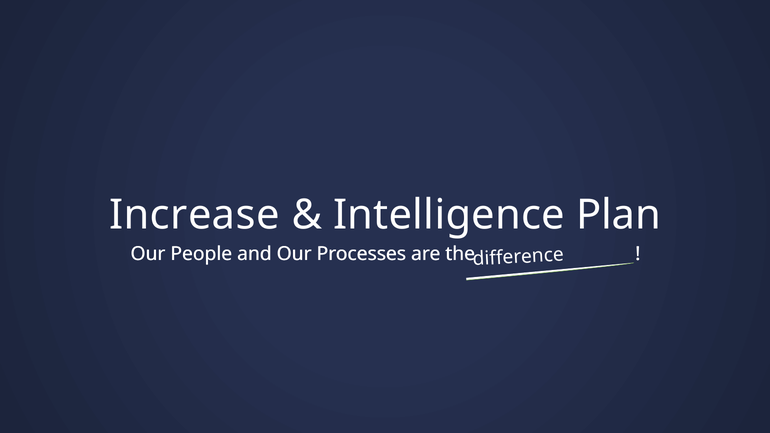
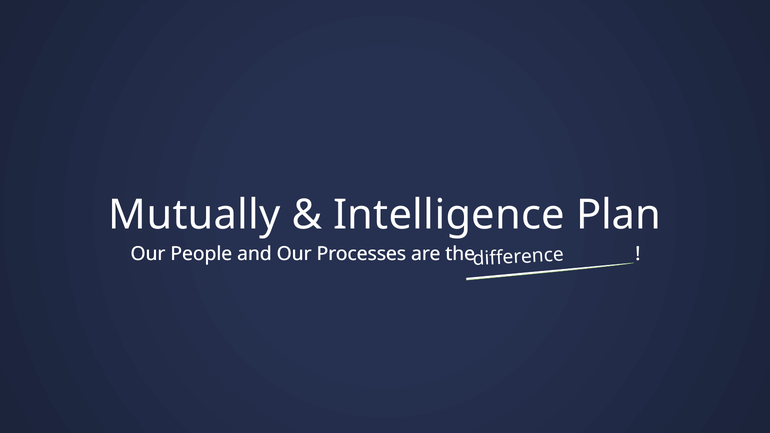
Increase: Increase -> Mutually
